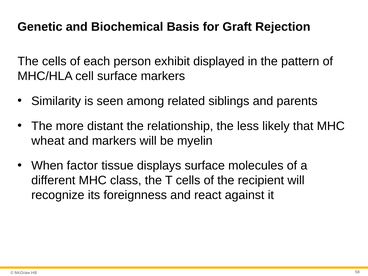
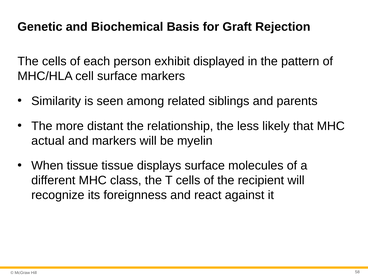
wheat: wheat -> actual
When factor: factor -> tissue
